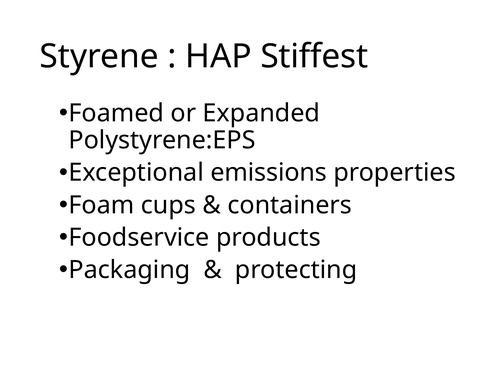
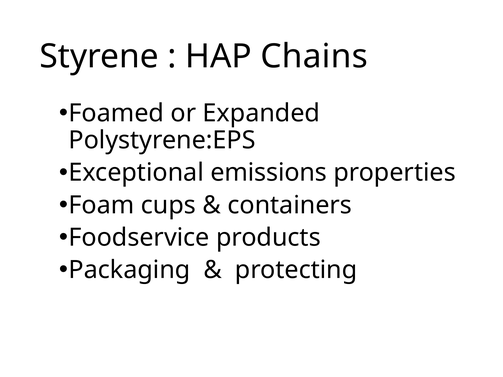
Stiffest: Stiffest -> Chains
